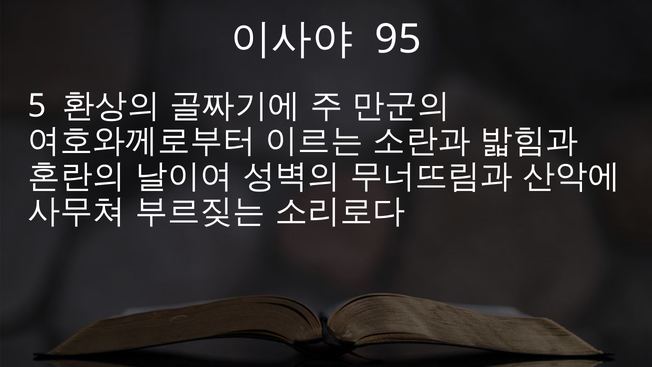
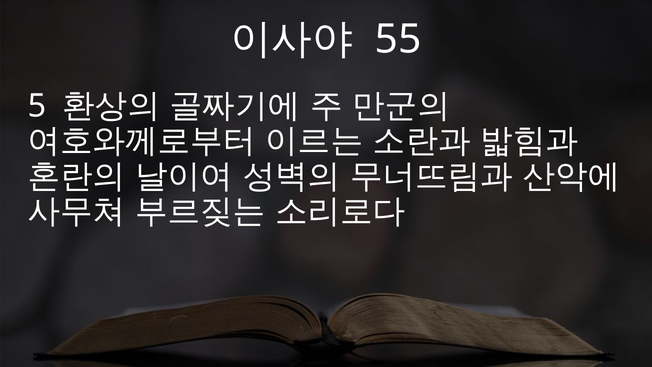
95: 95 -> 55
